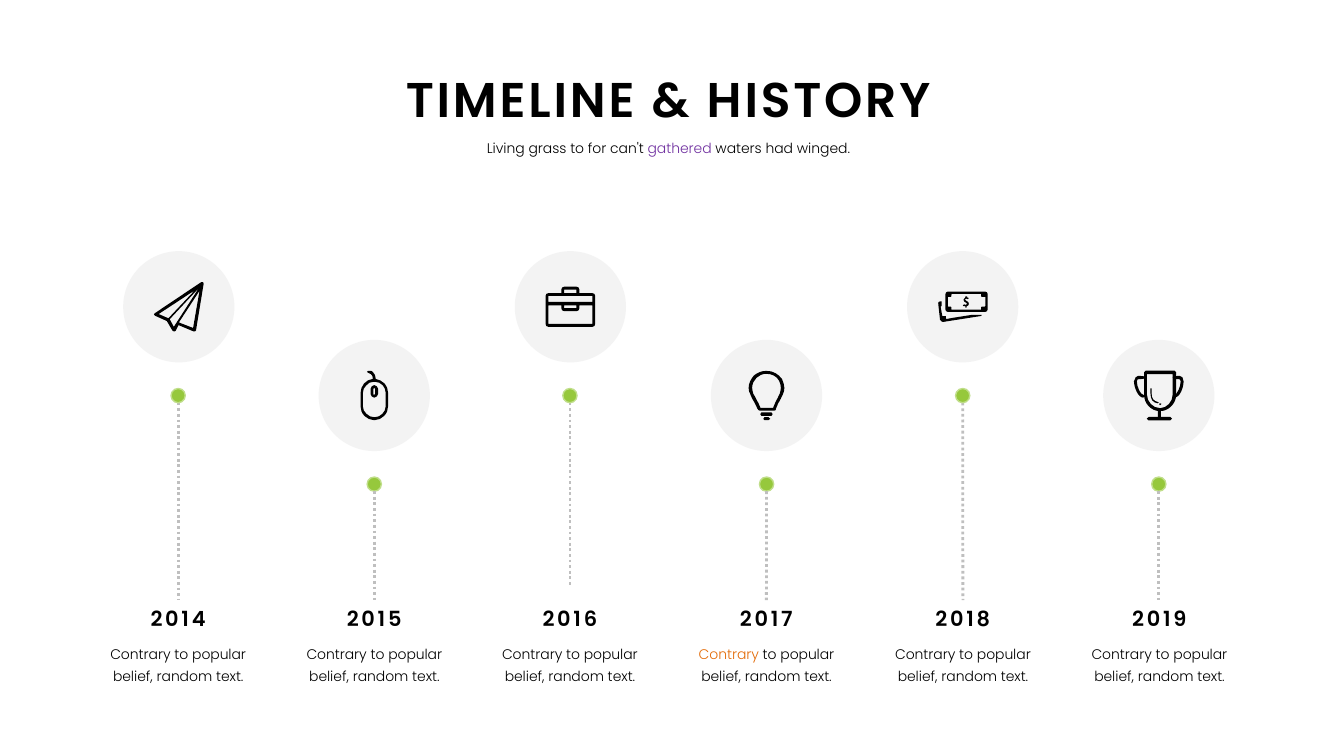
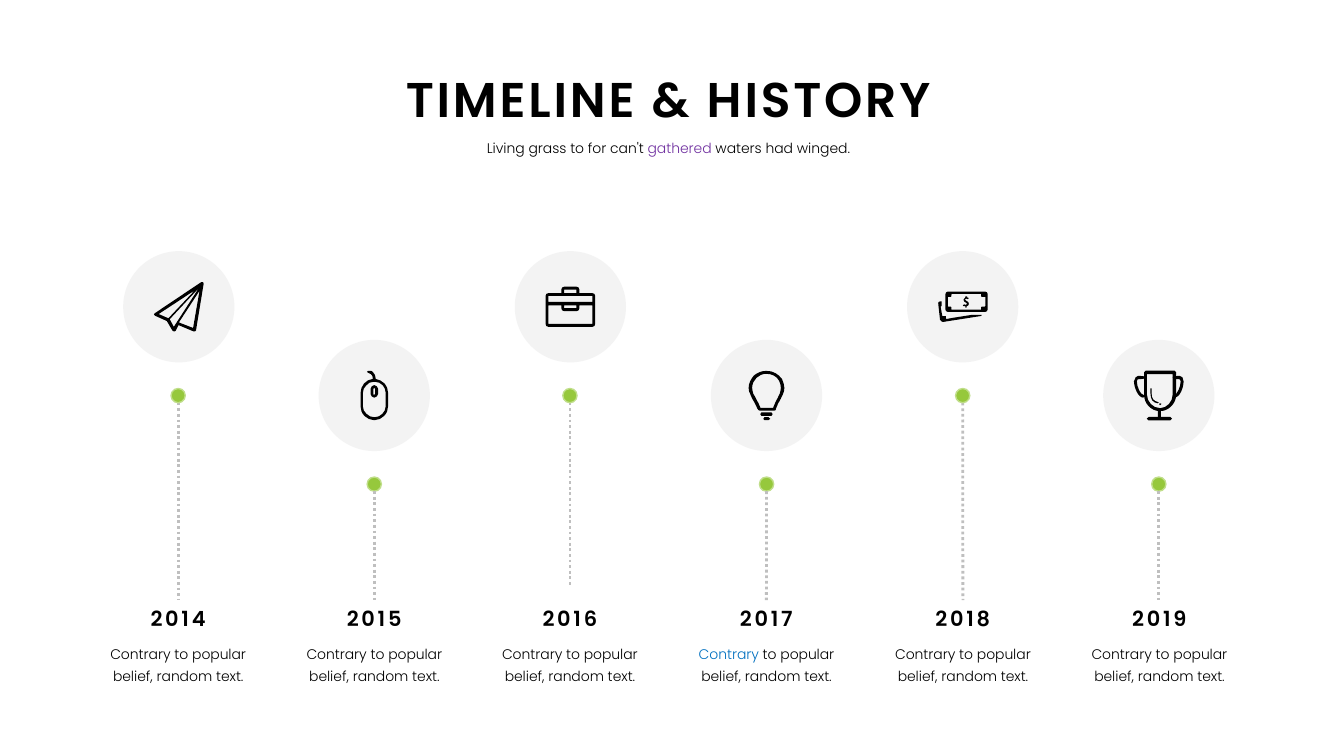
Contrary at (729, 655) colour: orange -> blue
